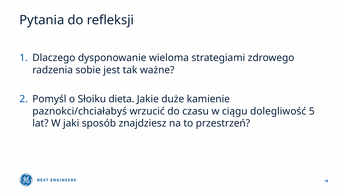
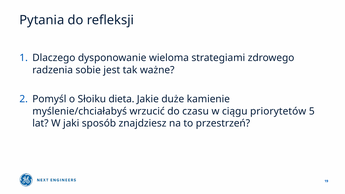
paznokci/chciałabyś: paznokci/chciałabyś -> myślenie/chciałabyś
dolegliwość: dolegliwość -> priorytetów
